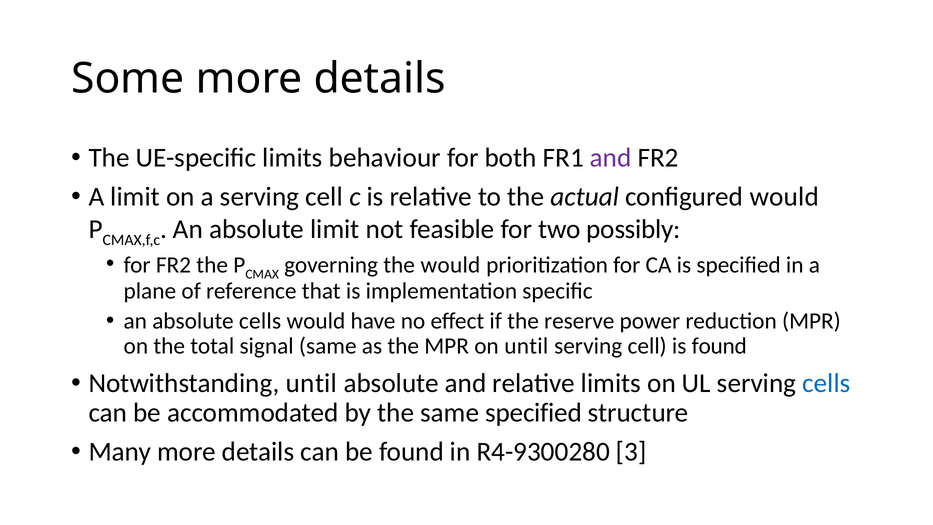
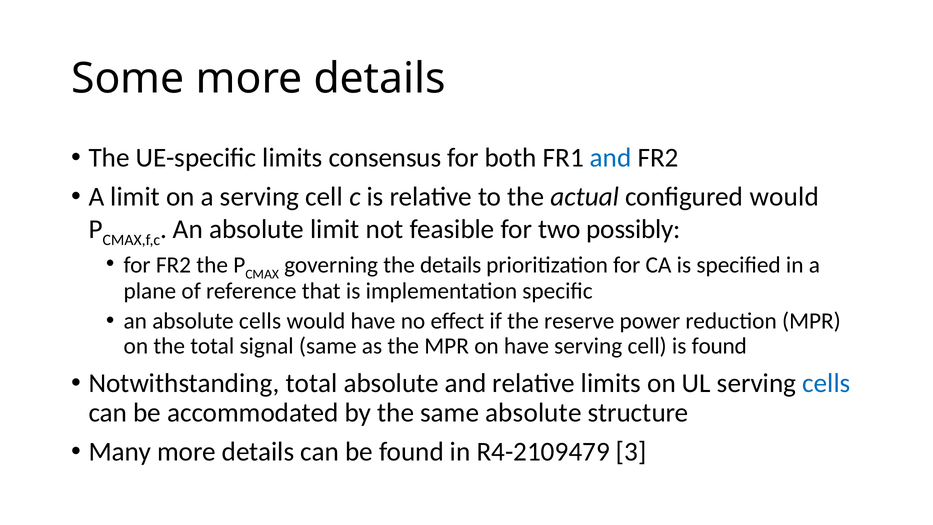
behaviour: behaviour -> consensus
and at (611, 158) colour: purple -> blue
the would: would -> details
on until: until -> have
Notwithstanding until: until -> total
same specified: specified -> absolute
R4-9300280: R4-9300280 -> R4-2109479
